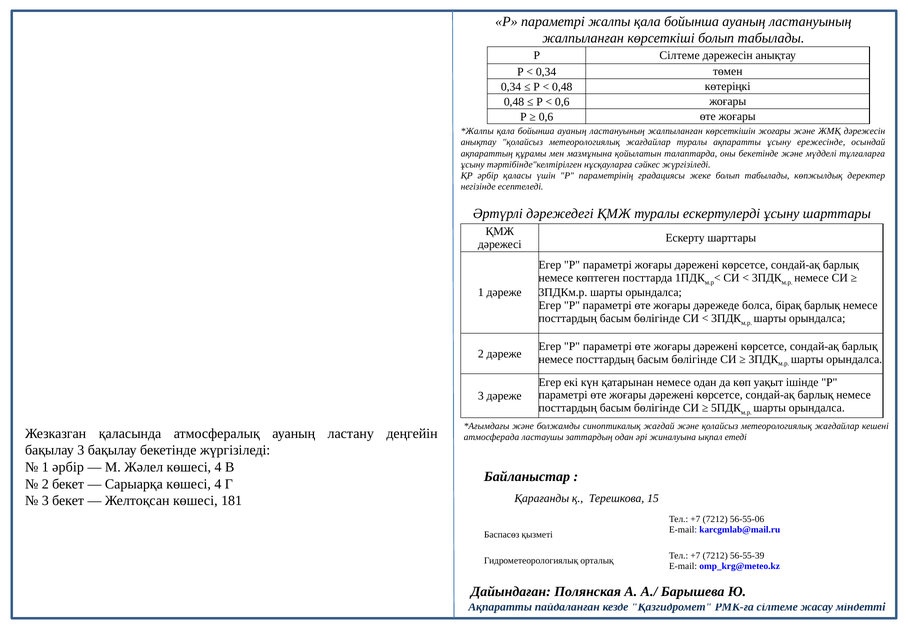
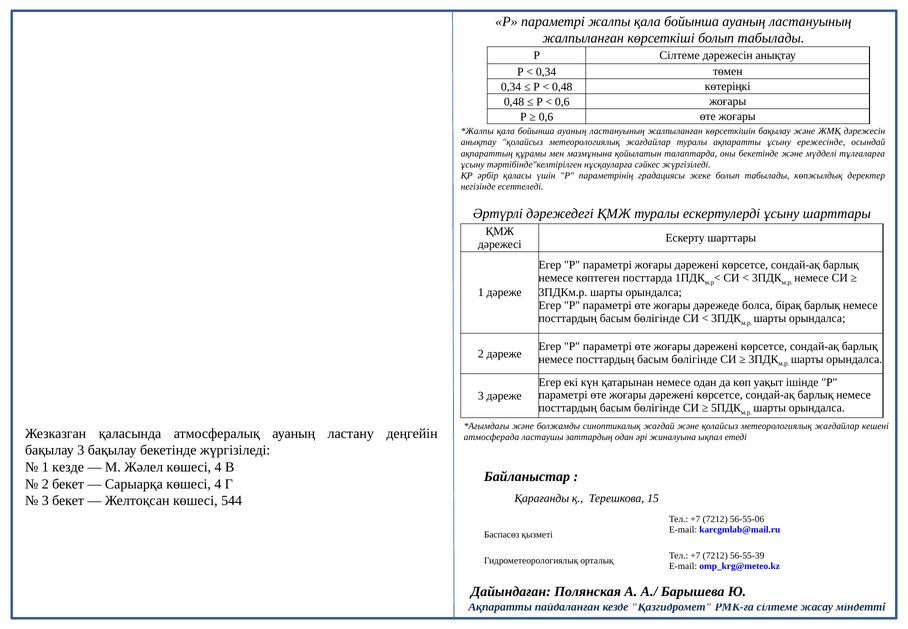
көрсеткішін жоғары: жоғары -> бақылау
1 әрбір: әрбір -> кезде
181: 181 -> 544
